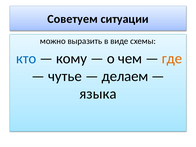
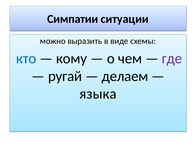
Советуем: Советуем -> Симпатии
где colour: orange -> purple
чутье: чутье -> ругай
